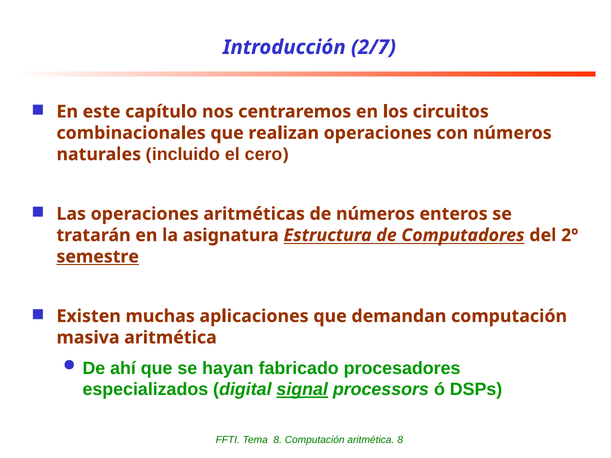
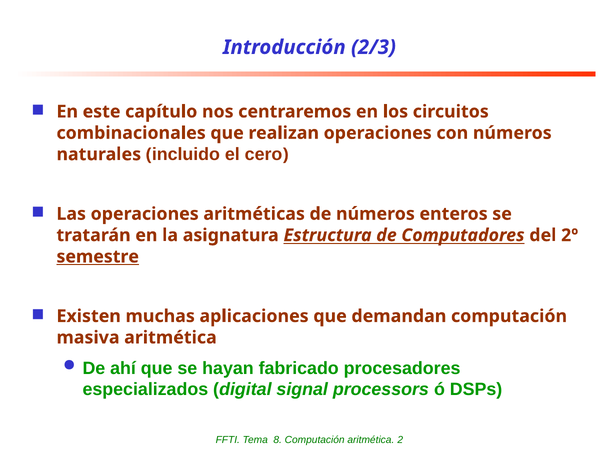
2/7: 2/7 -> 2/3
signal underline: present -> none
aritmética 8: 8 -> 2
